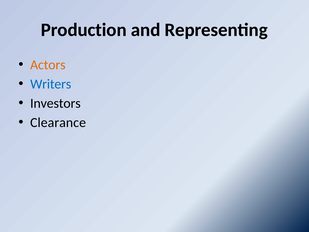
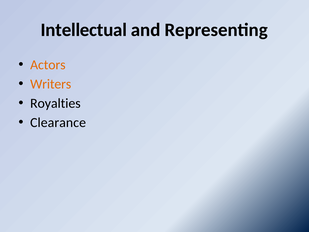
Production: Production -> Intellectual
Writers colour: blue -> orange
Investors: Investors -> Royalties
